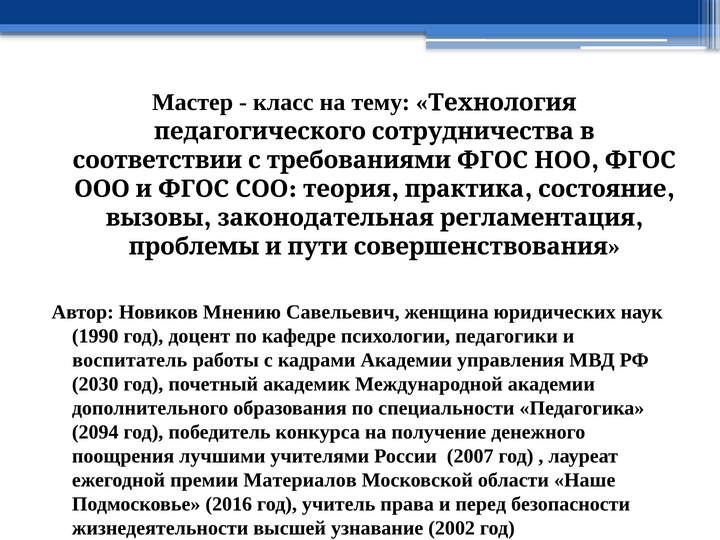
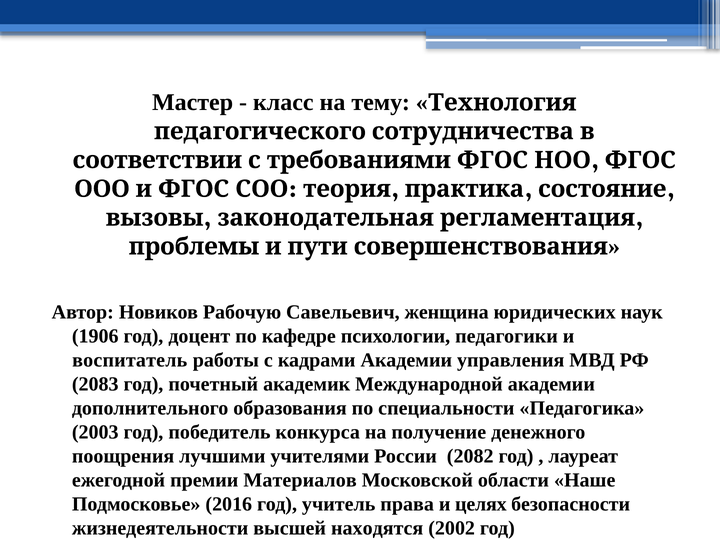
Мнению: Мнению -> Рабочую
1990: 1990 -> 1906
2030: 2030 -> 2083
2094: 2094 -> 2003
2007: 2007 -> 2082
перед: перед -> целях
узнавание: узнавание -> находятся
